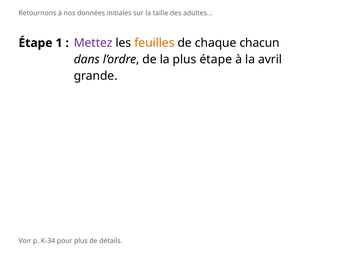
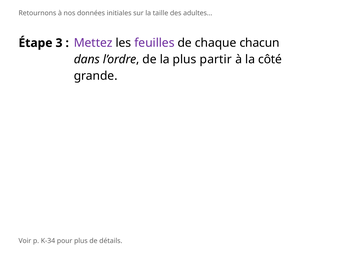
1: 1 -> 3
feuilles colour: orange -> purple
plus étape: étape -> partir
avril: avril -> côté
